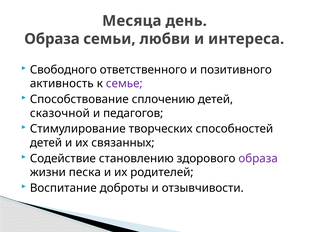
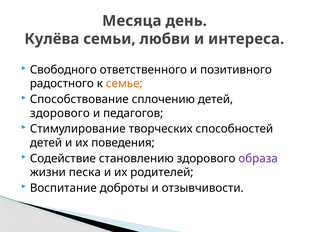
Образа at (52, 39): Образа -> Кулёва
активность: активность -> радостного
семье colour: purple -> orange
сказочной at (60, 113): сказочной -> здорового
связанных: связанных -> поведения
